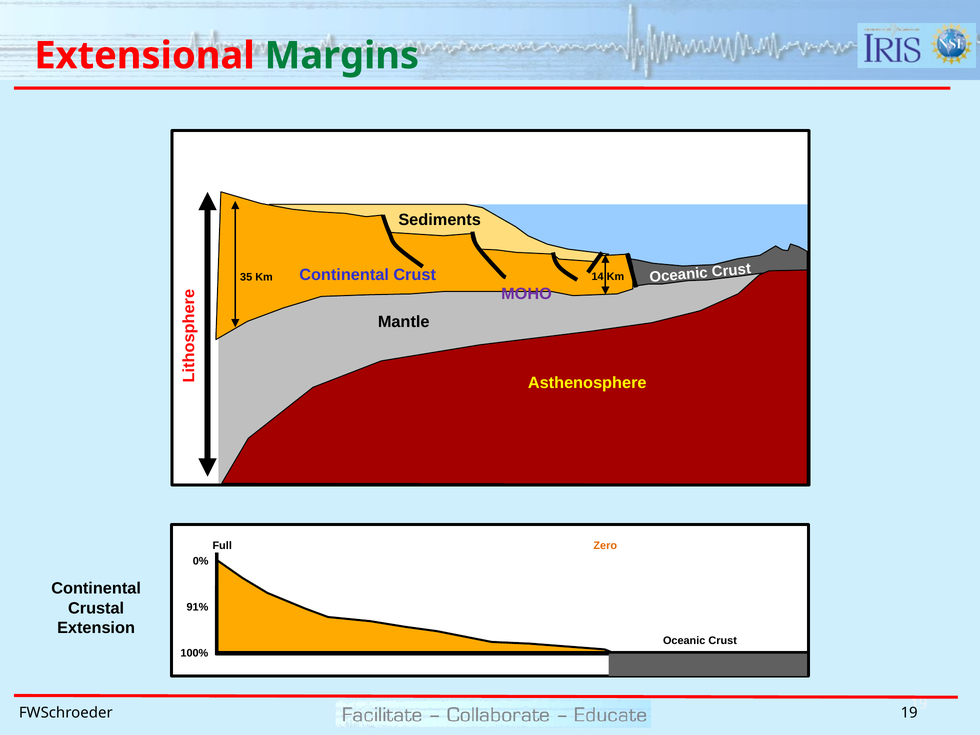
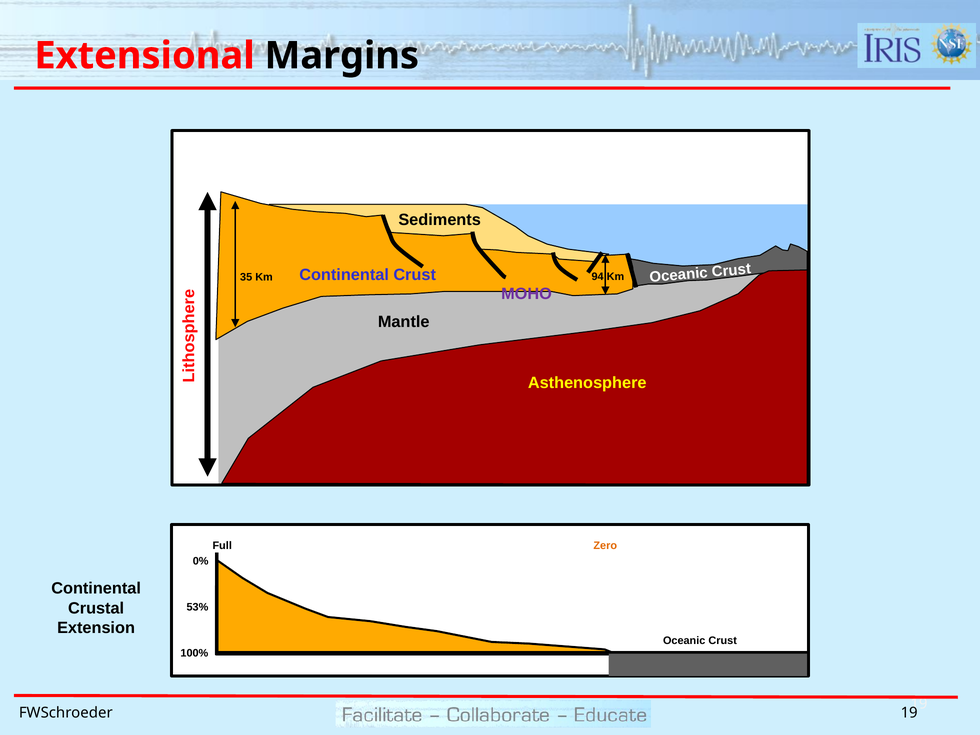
Margins colour: green -> black
14: 14 -> 94
91%: 91% -> 53%
